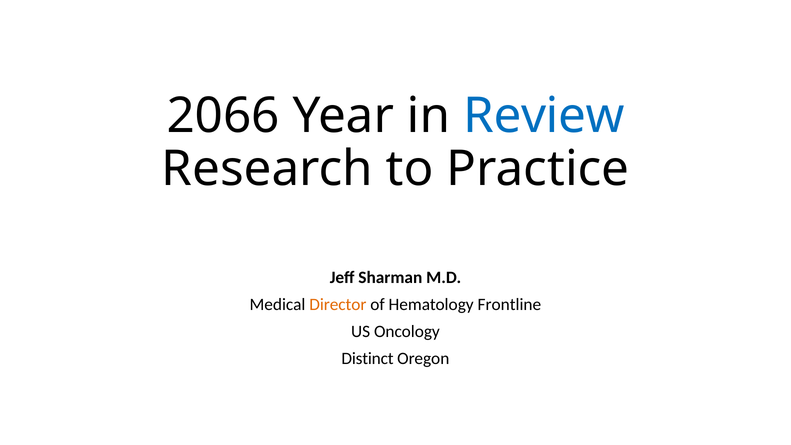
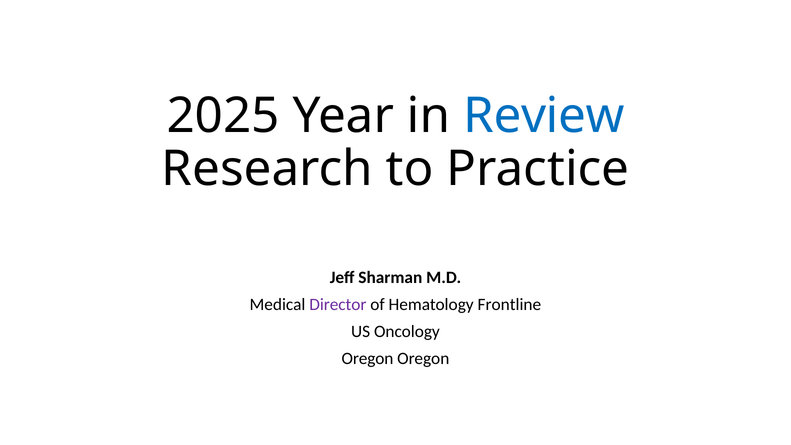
2066: 2066 -> 2025
Director colour: orange -> purple
Distinct at (368, 358): Distinct -> Oregon
